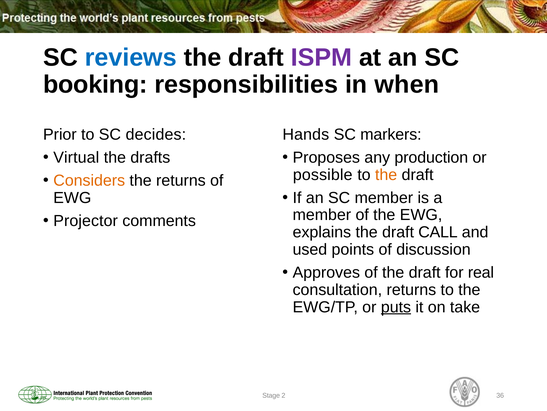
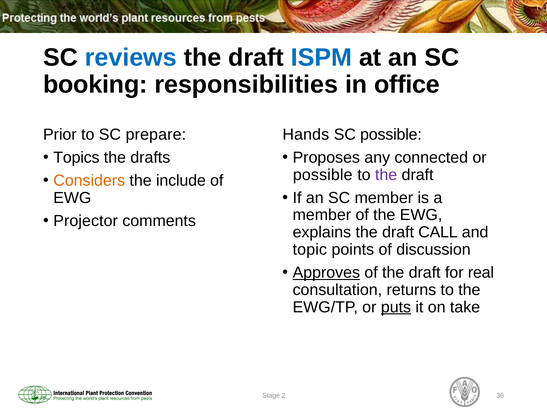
ISPM colour: purple -> blue
when: when -> office
decides: decides -> prepare
SC markers: markers -> possible
Virtual: Virtual -> Topics
production: production -> connected
the at (386, 174) colour: orange -> purple
the returns: returns -> include
used: used -> topic
Approves underline: none -> present
